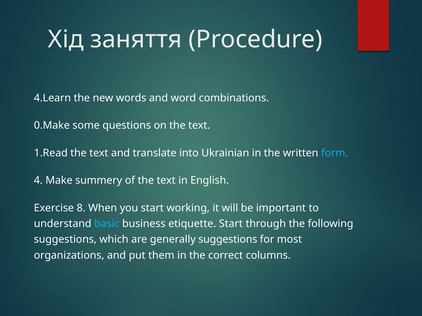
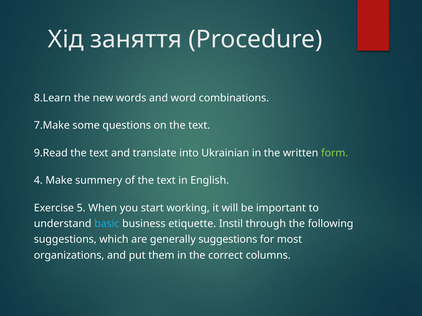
4.Learn: 4.Learn -> 8.Learn
0.Make: 0.Make -> 7.Make
1.Read: 1.Read -> 9.Read
form colour: light blue -> light green
8: 8 -> 5
etiquette Start: Start -> Instil
